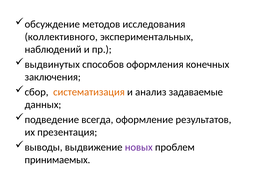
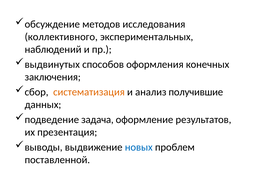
задаваемые: задаваемые -> получившие
всегда: всегда -> задача
новых colour: purple -> blue
принимаемых: принимаемых -> поставленной
